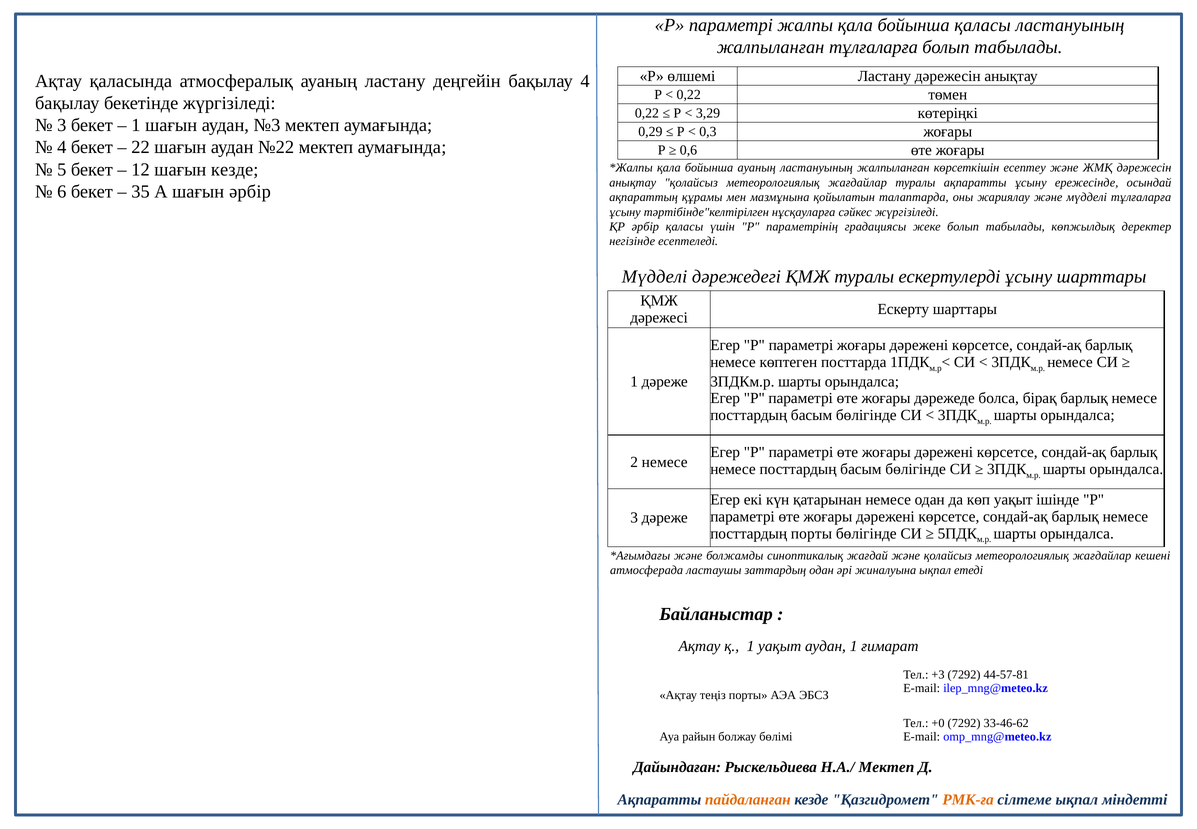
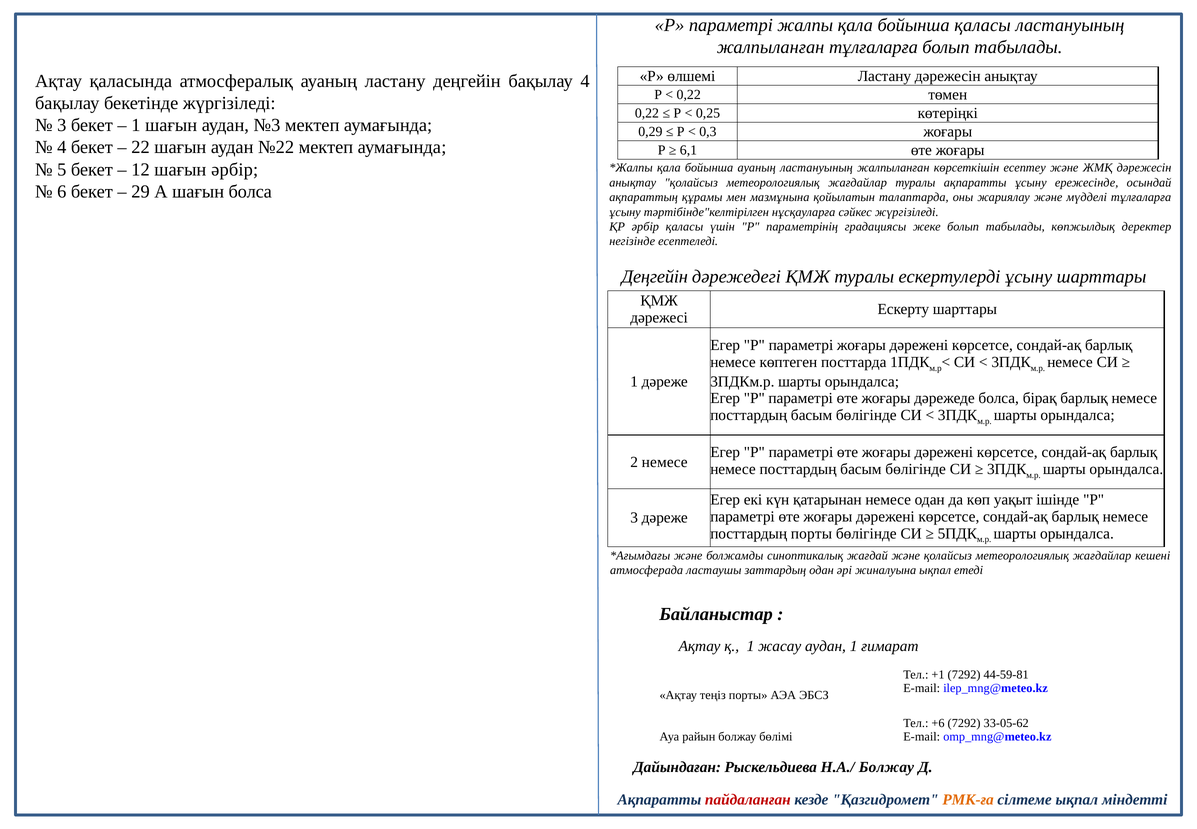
3,29: 3,29 -> 0,25
0,6: 0,6 -> 6,1
шағын кезде: кезде -> әрбір
35: 35 -> 29
шағын әрбір: әрбір -> болса
Мүдделі at (655, 277): Мүдделі -> Деңгейін
1 уақыт: уақыт -> жасау
+3: +3 -> +1
44-57-81: 44-57-81 -> 44-59-81
+0: +0 -> +6
33-46-62: 33-46-62 -> 33-05-62
Н.А./ Мектеп: Мектеп -> Болжау
пайдаланған colour: orange -> red
